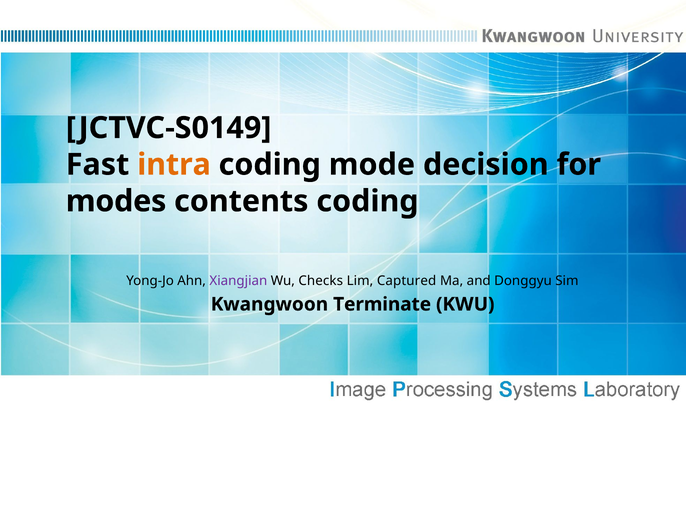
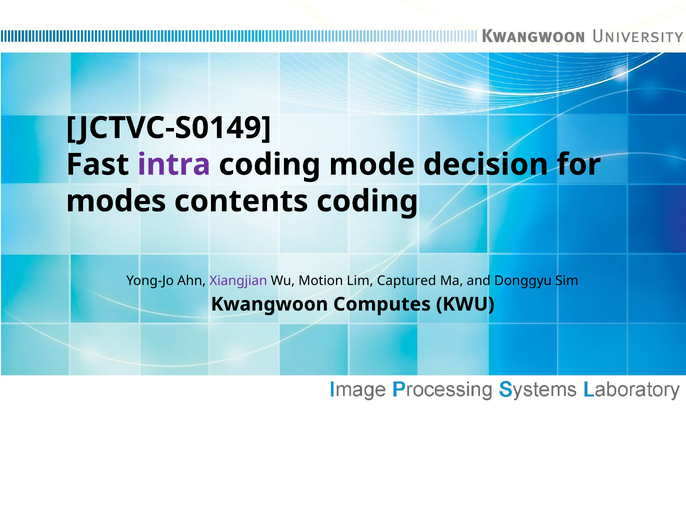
intra colour: orange -> purple
Checks: Checks -> Motion
Terminate: Terminate -> Computes
